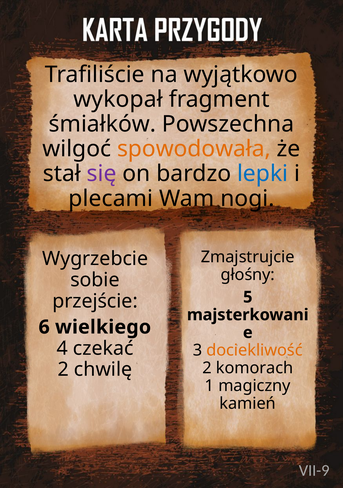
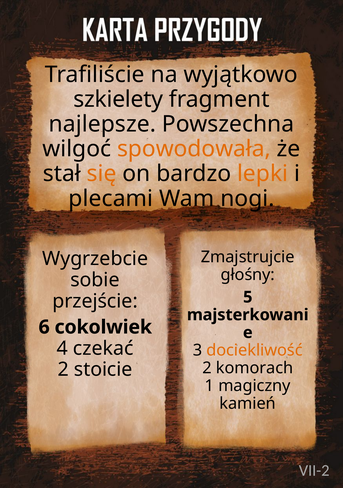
wykopał: wykopał -> szkielety
śmiałków: śmiałków -> najlepsze
się colour: purple -> orange
lepki colour: blue -> orange
wielkiego: wielkiego -> cokolwiek
chwilę: chwilę -> stoicie
VII-9: VII-9 -> VII-2
